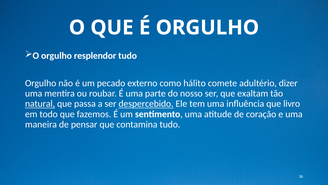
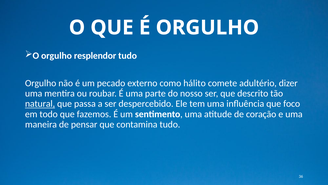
exaltam: exaltam -> descrito
despercebido underline: present -> none
livro: livro -> foco
